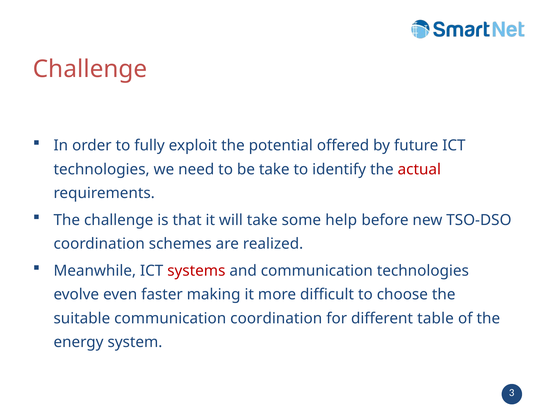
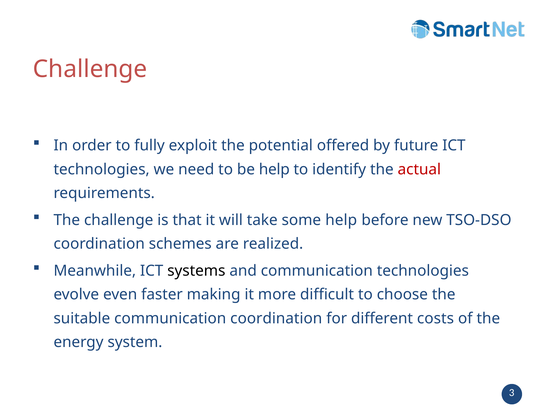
be take: take -> help
systems colour: red -> black
table: table -> costs
